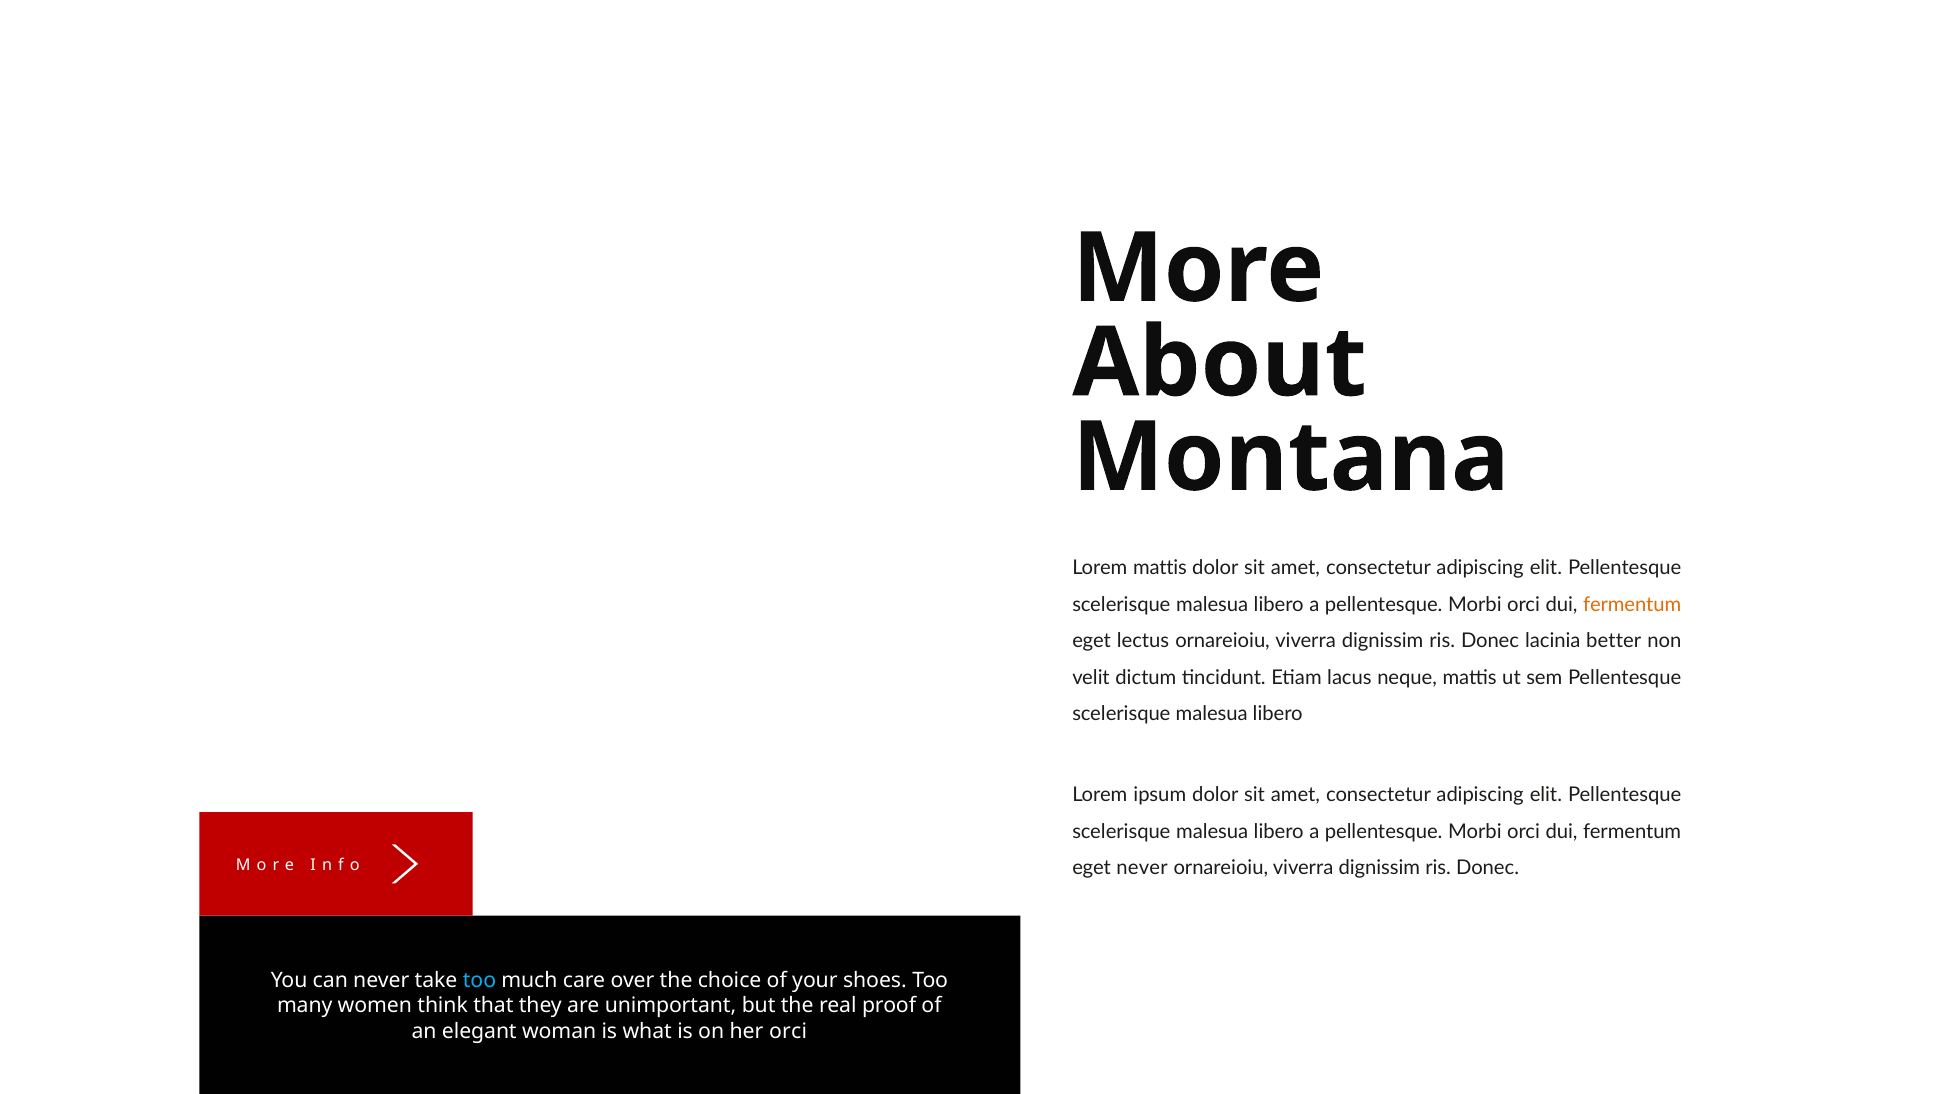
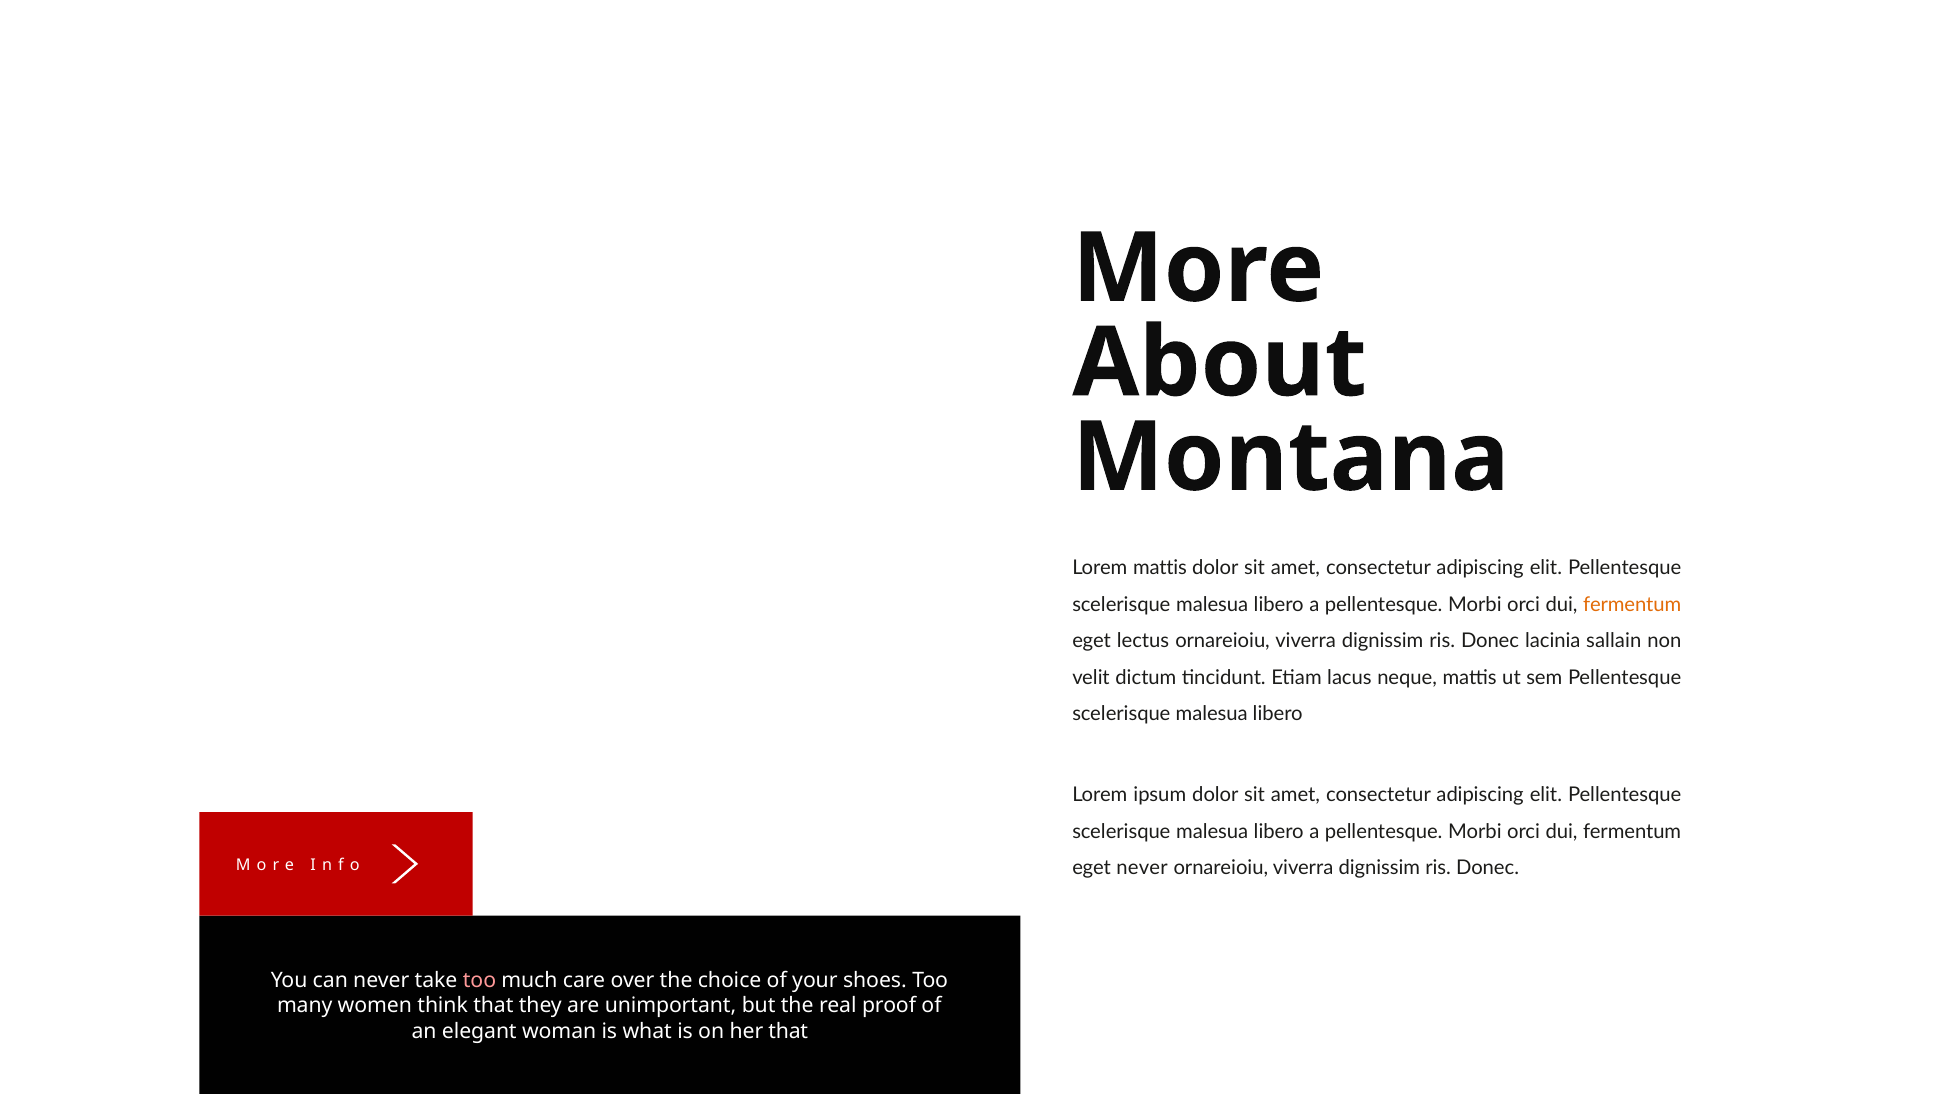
better: better -> sallain
too at (480, 980) colour: light blue -> pink
her orci: orci -> that
